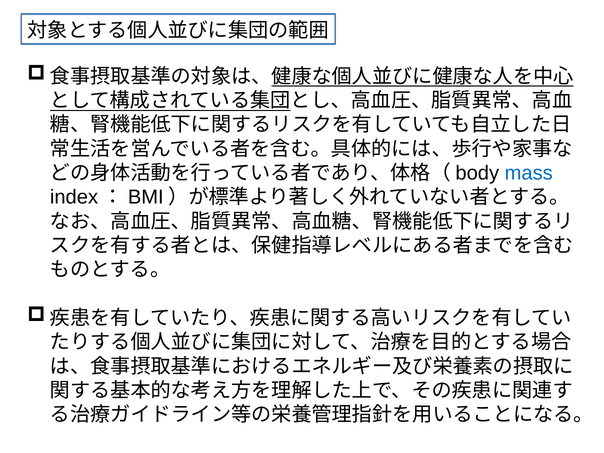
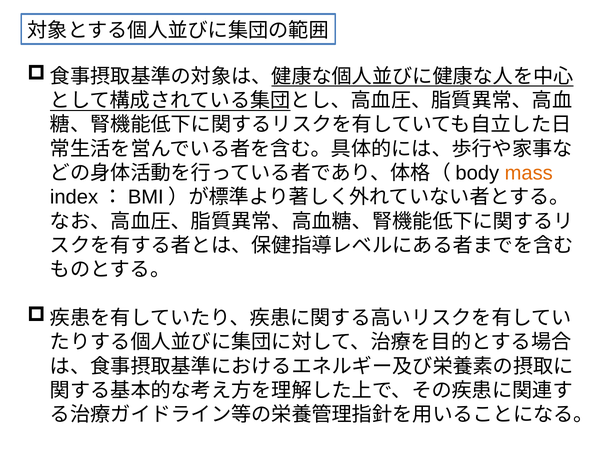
mass colour: blue -> orange
